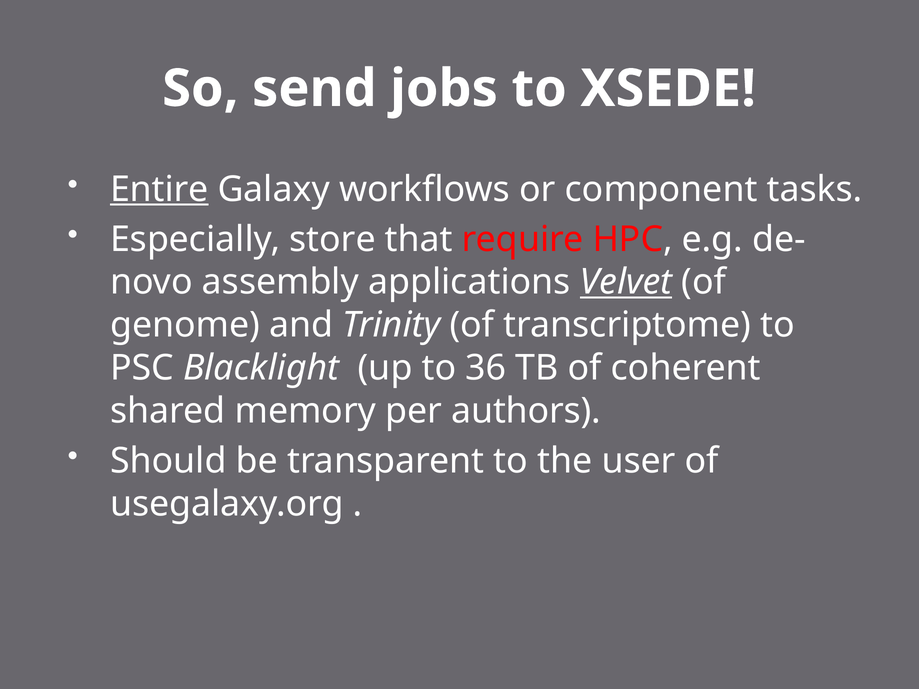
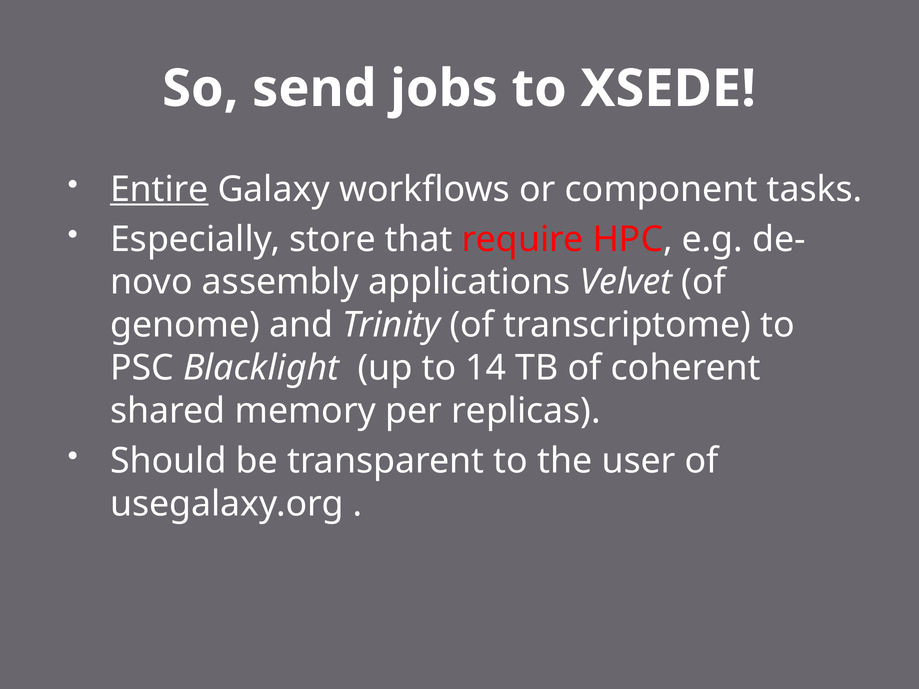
Velvet underline: present -> none
36: 36 -> 14
authors: authors -> replicas
